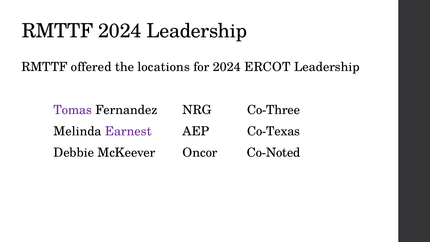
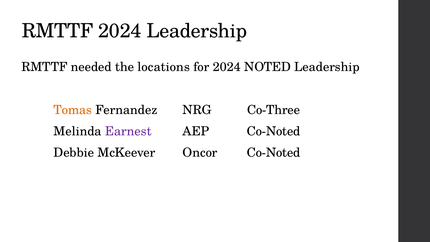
offered: offered -> needed
ERCOT: ERCOT -> NOTED
Tomas colour: purple -> orange
AEP Co-Texas: Co-Texas -> Co-Noted
